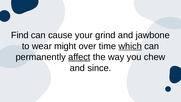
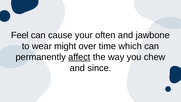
Find: Find -> Feel
grind: grind -> often
which underline: present -> none
